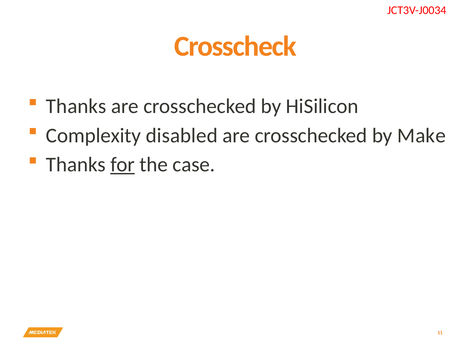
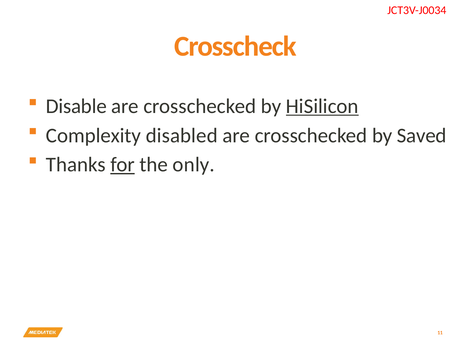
Thanks at (76, 106): Thanks -> Disable
HiSilicon underline: none -> present
Make: Make -> Saved
case: case -> only
